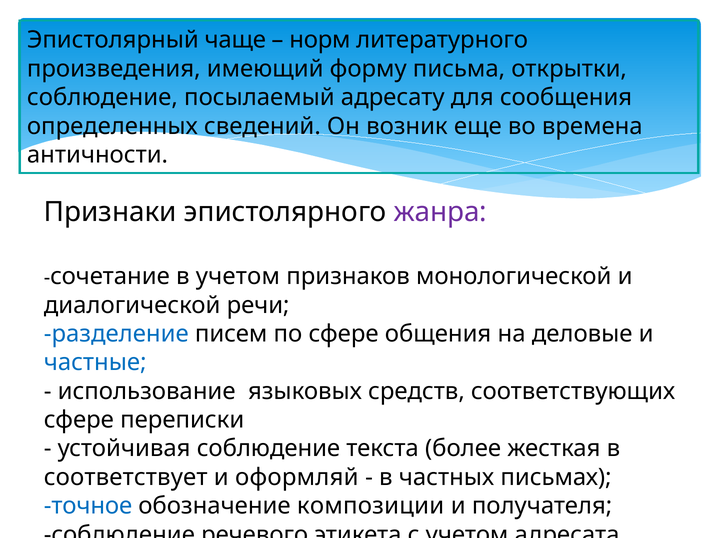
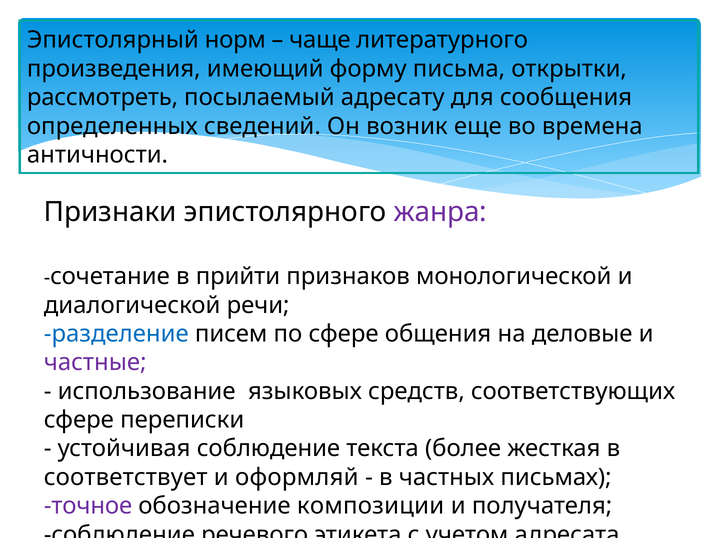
чаще: чаще -> норм
норм: норм -> чаще
соблюдение at (102, 98): соблюдение -> рассмотреть
в учетом: учетом -> прийти
частные colour: blue -> purple
точное colour: blue -> purple
